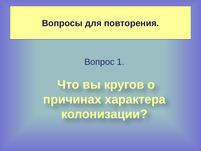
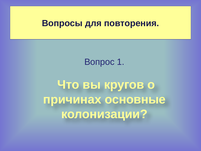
характера: характера -> основные
